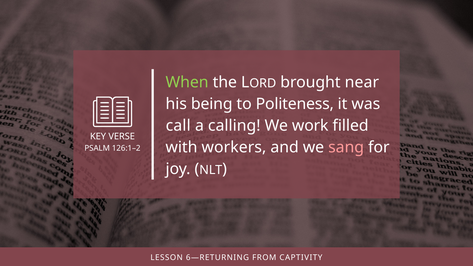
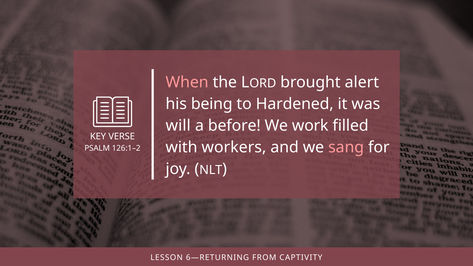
When colour: light green -> pink
near: near -> alert
Politeness: Politeness -> Hardened
call: call -> will
calling: calling -> before
